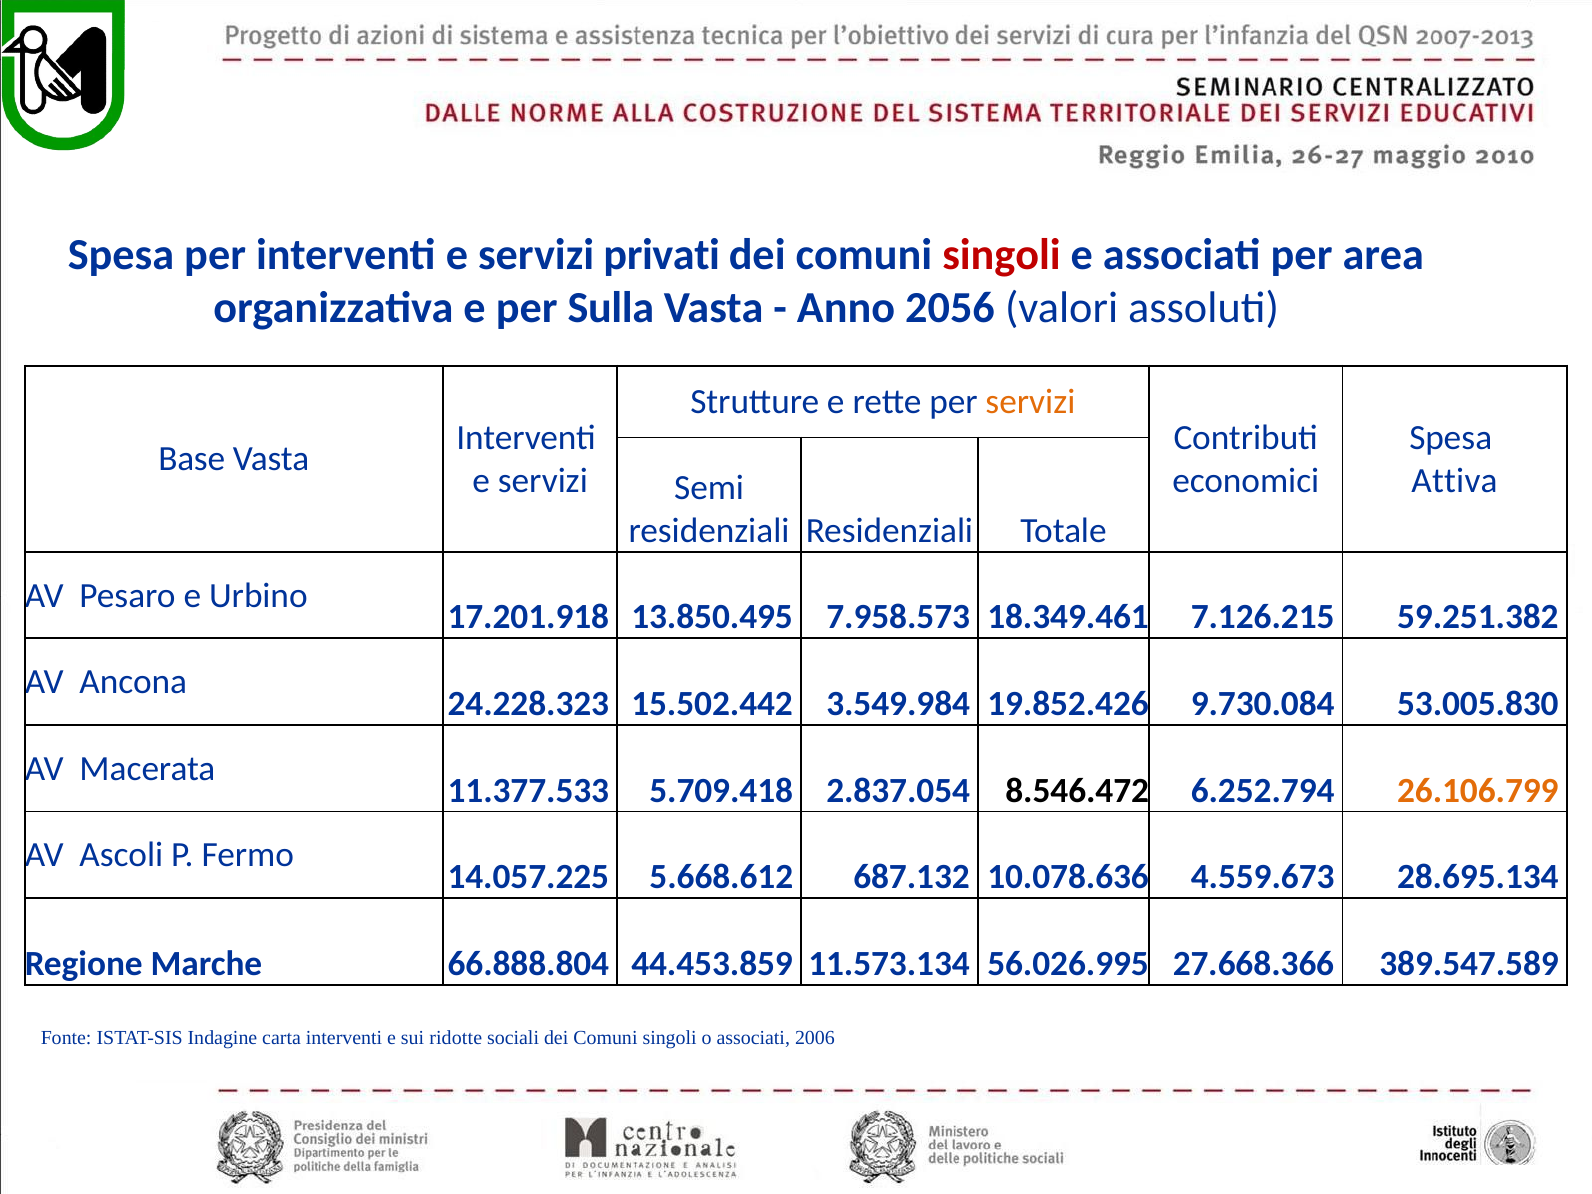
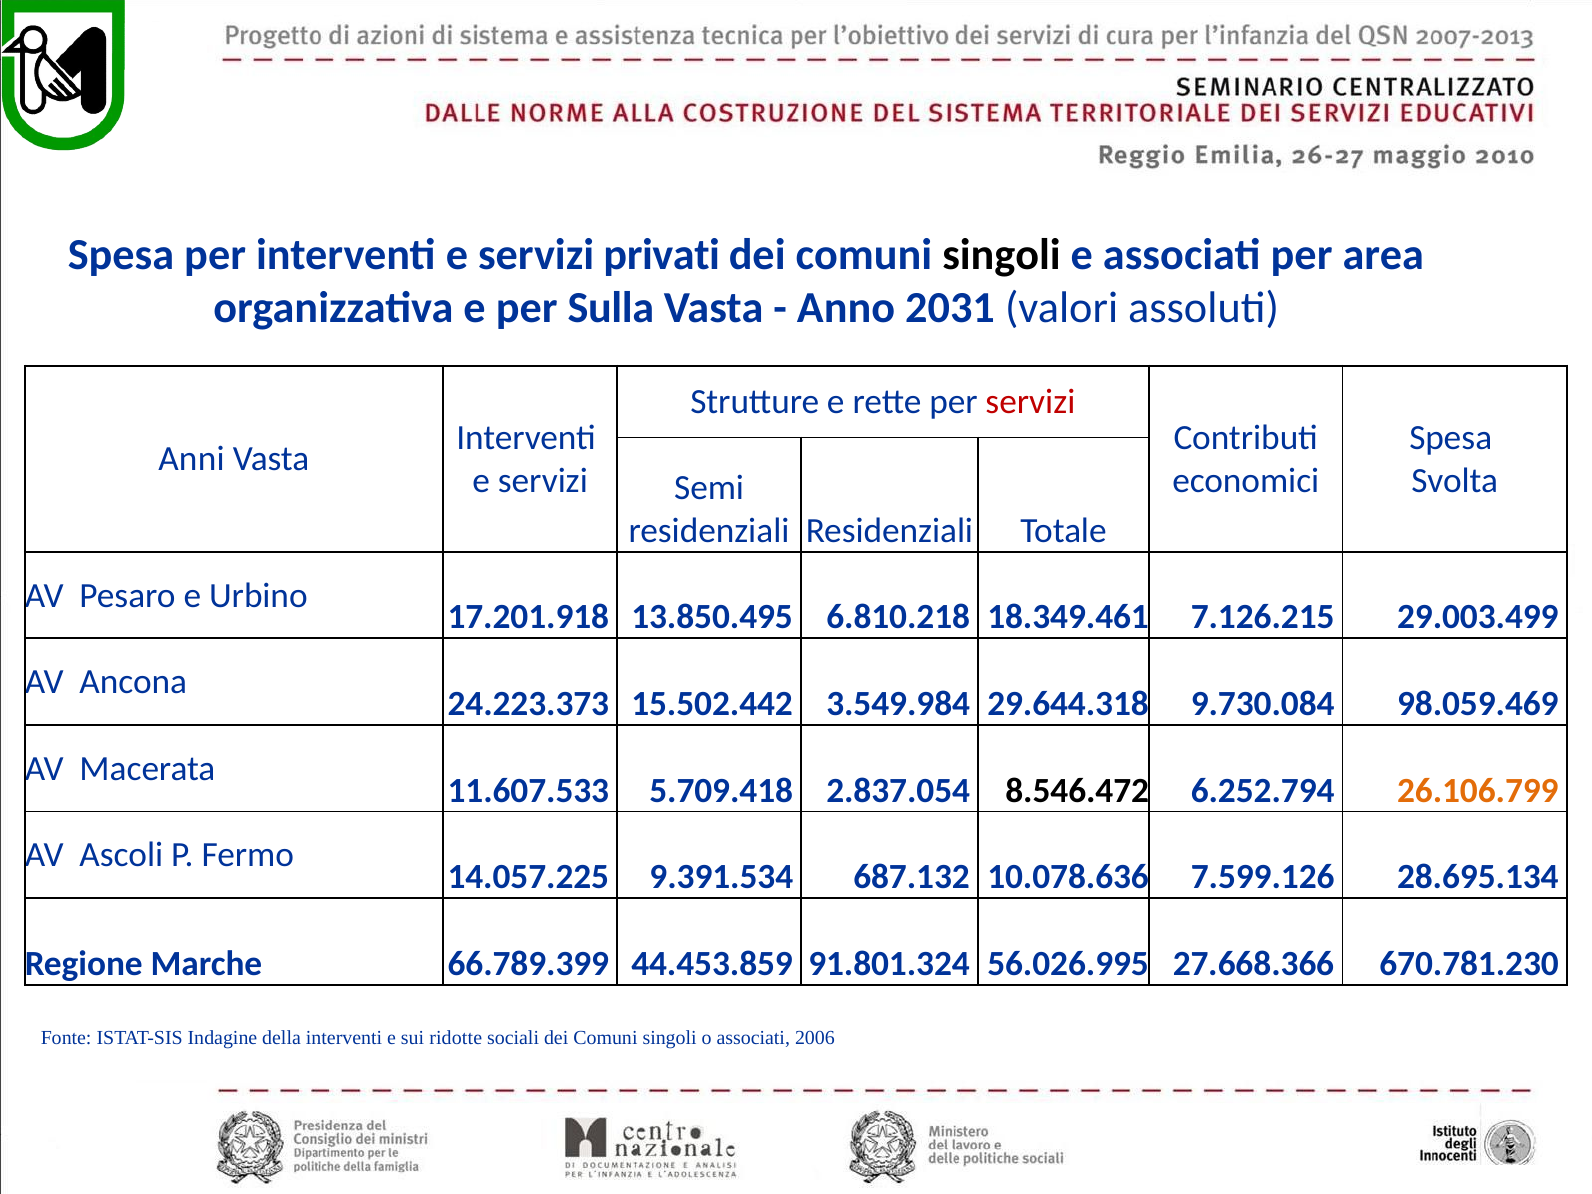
singoli at (1002, 255) colour: red -> black
2056: 2056 -> 2031
servizi at (1030, 402) colour: orange -> red
Base: Base -> Anni
Attiva: Attiva -> Svolta
7.958.573: 7.958.573 -> 6.810.218
59.251.382: 59.251.382 -> 29.003.499
24.228.323: 24.228.323 -> 24.223.373
19.852.426: 19.852.426 -> 29.644.318
53.005.830: 53.005.830 -> 98.059.469
11.377.533: 11.377.533 -> 11.607.533
5.668.612: 5.668.612 -> 9.391.534
4.559.673: 4.559.673 -> 7.599.126
66.888.804: 66.888.804 -> 66.789.399
11.573.134: 11.573.134 -> 91.801.324
389.547.589: 389.547.589 -> 670.781.230
carta: carta -> della
